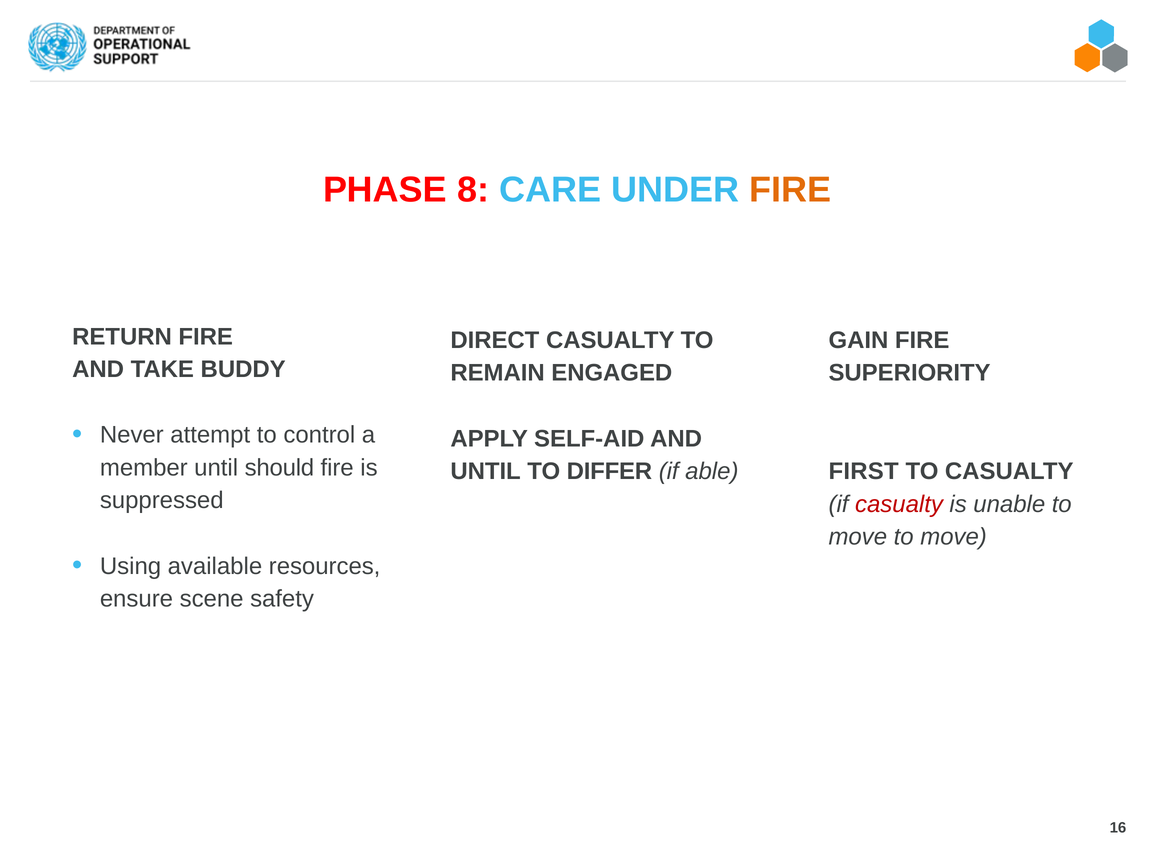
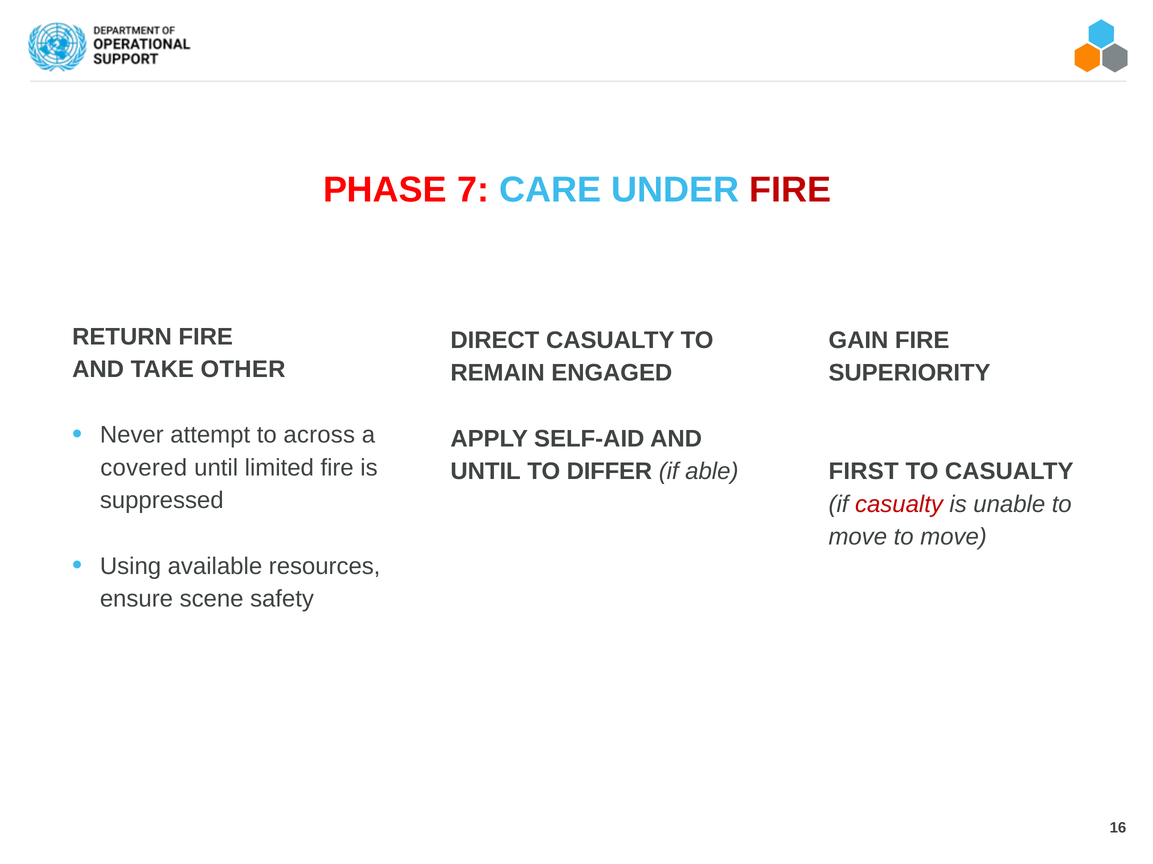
8: 8 -> 7
FIRE at (790, 190) colour: orange -> red
BUDDY: BUDDY -> OTHER
control: control -> across
member: member -> covered
should: should -> limited
